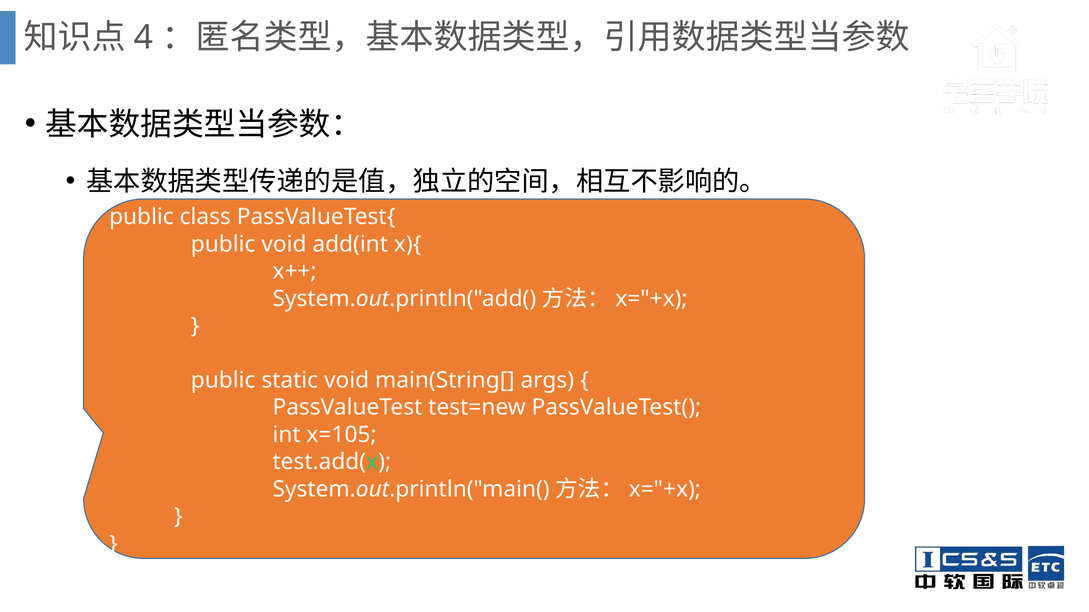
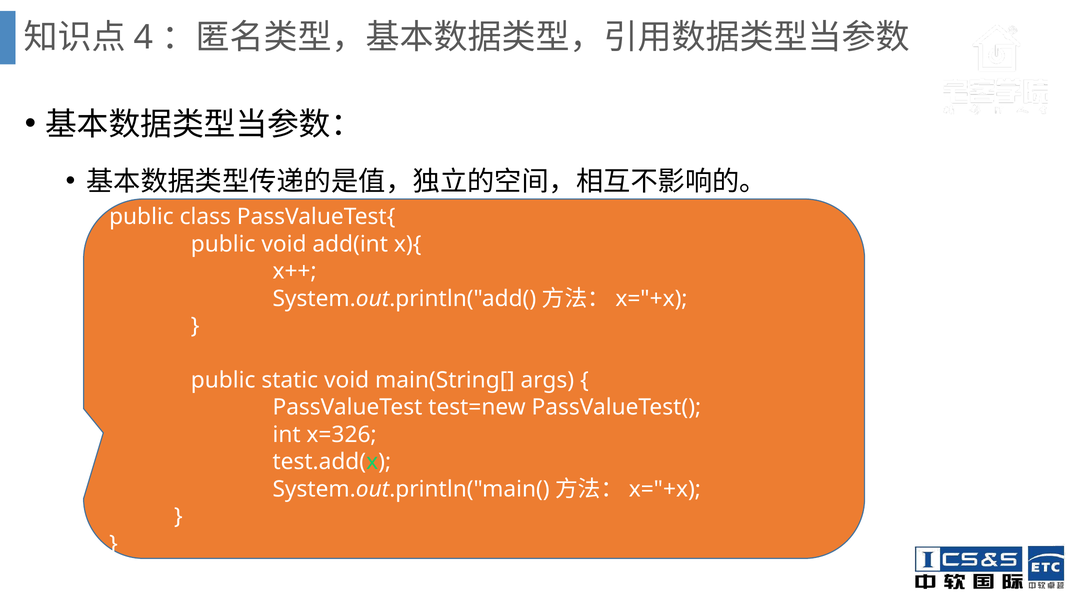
x=105: x=105 -> x=326
